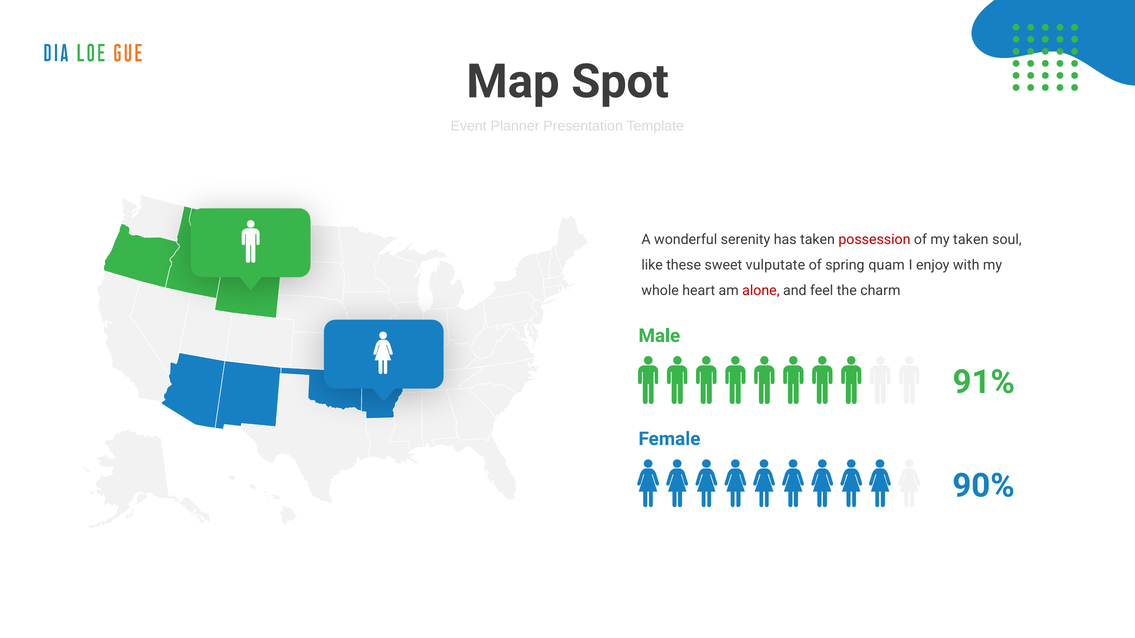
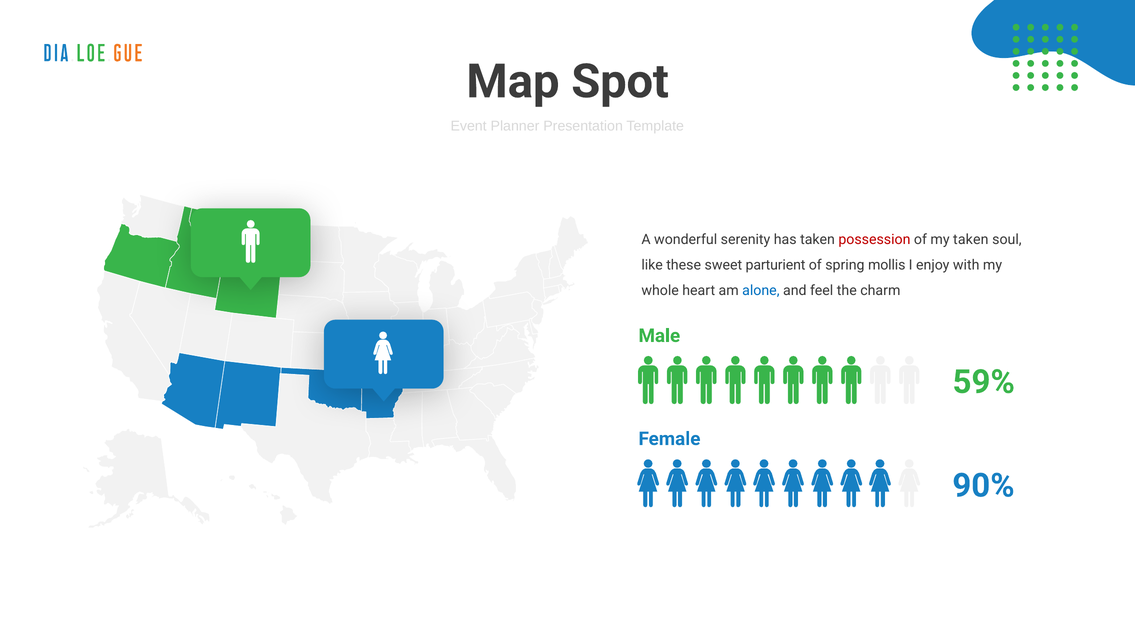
vulputate: vulputate -> parturient
quam: quam -> mollis
alone colour: red -> blue
91%: 91% -> 59%
